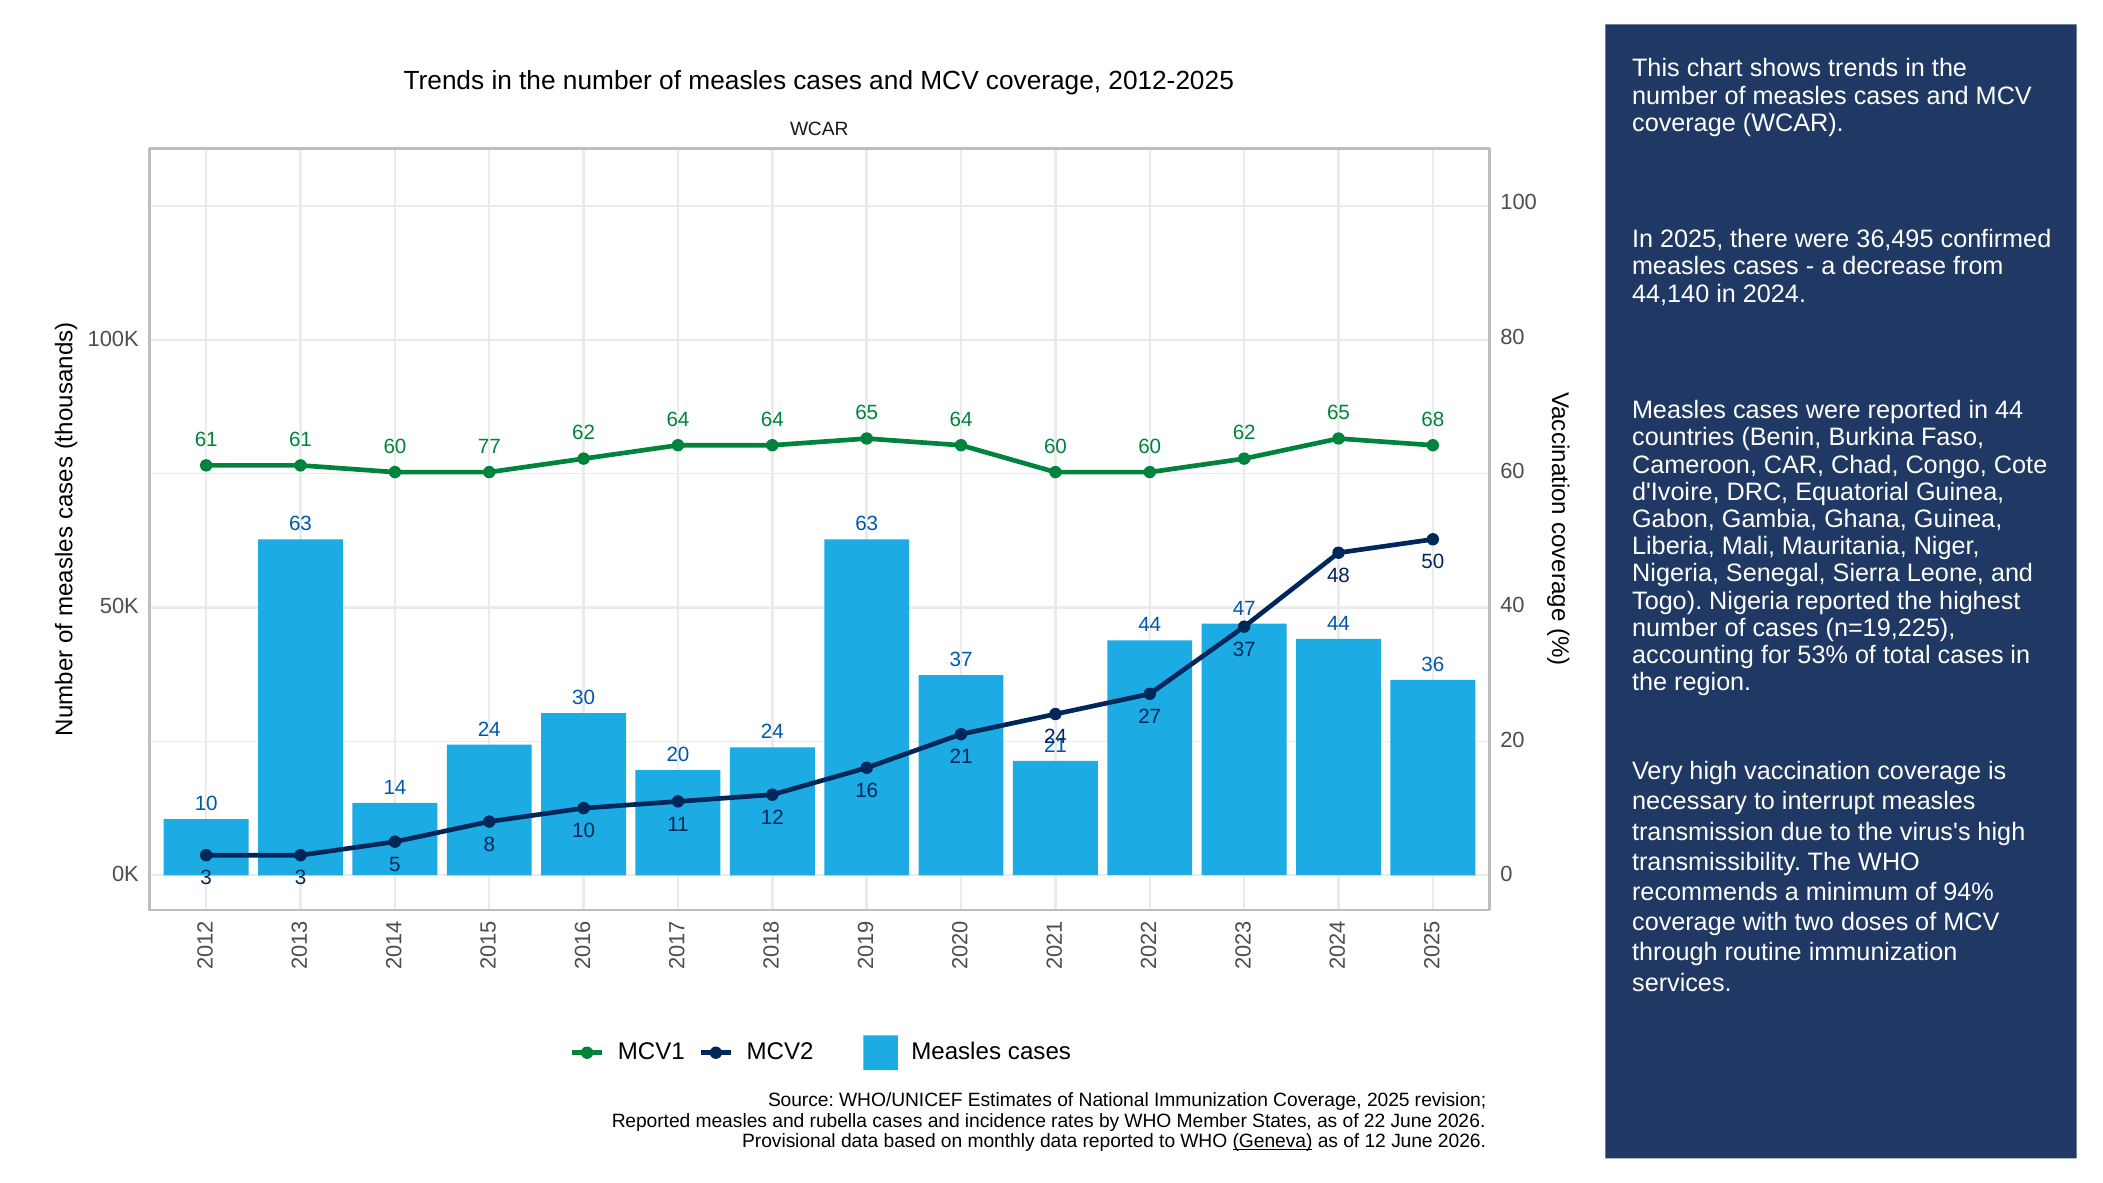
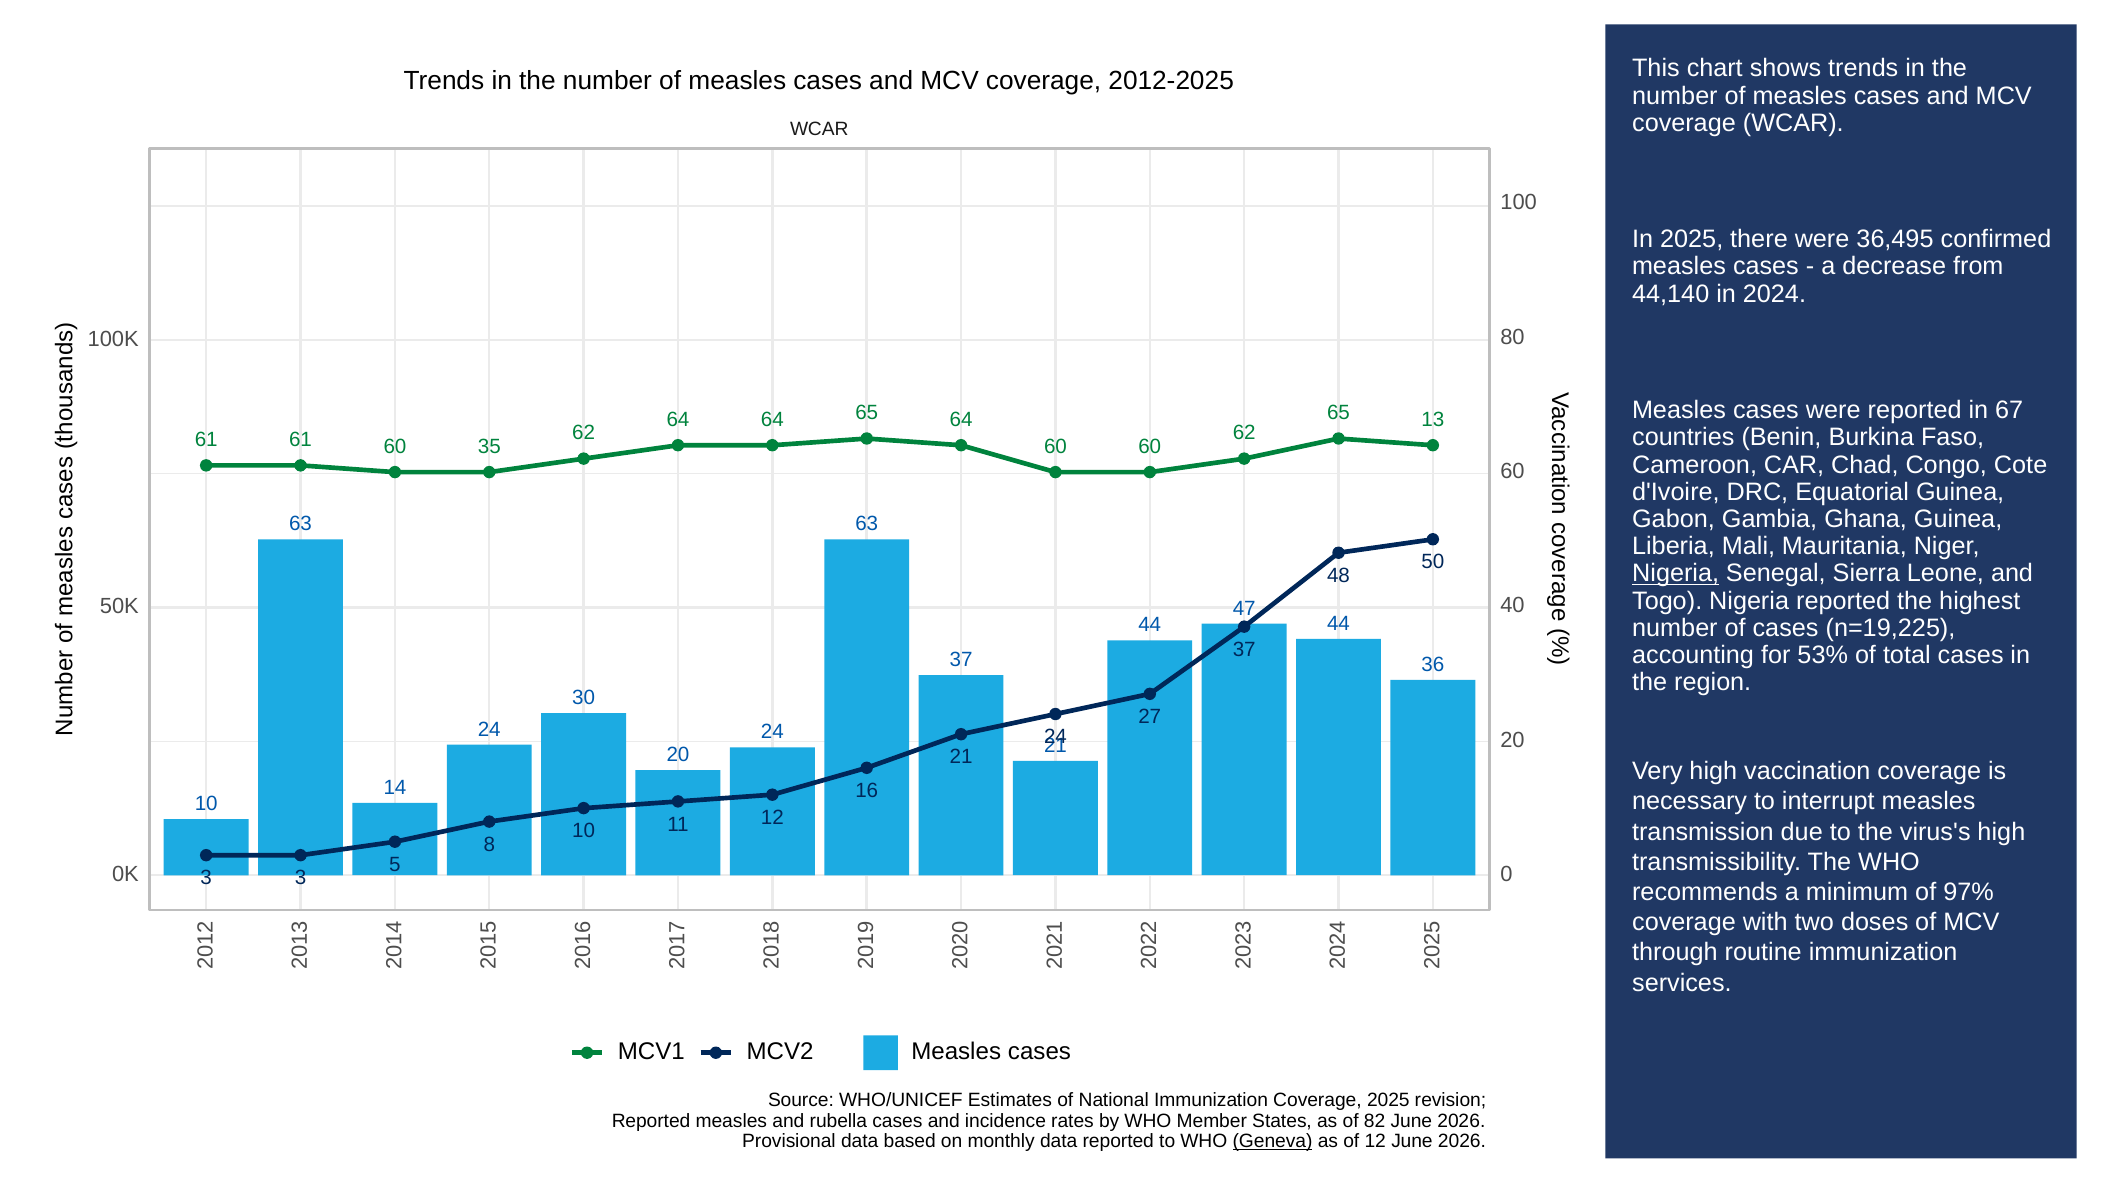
in 44: 44 -> 67
68: 68 -> 13
77: 77 -> 35
Nigeria at (1676, 574) underline: none -> present
94%: 94% -> 97%
22: 22 -> 82
